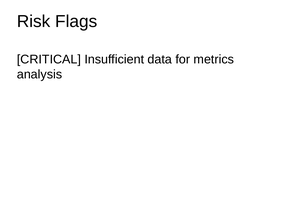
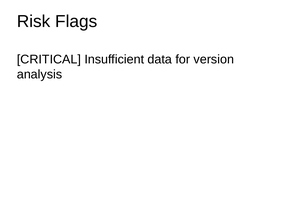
metrics: metrics -> version
